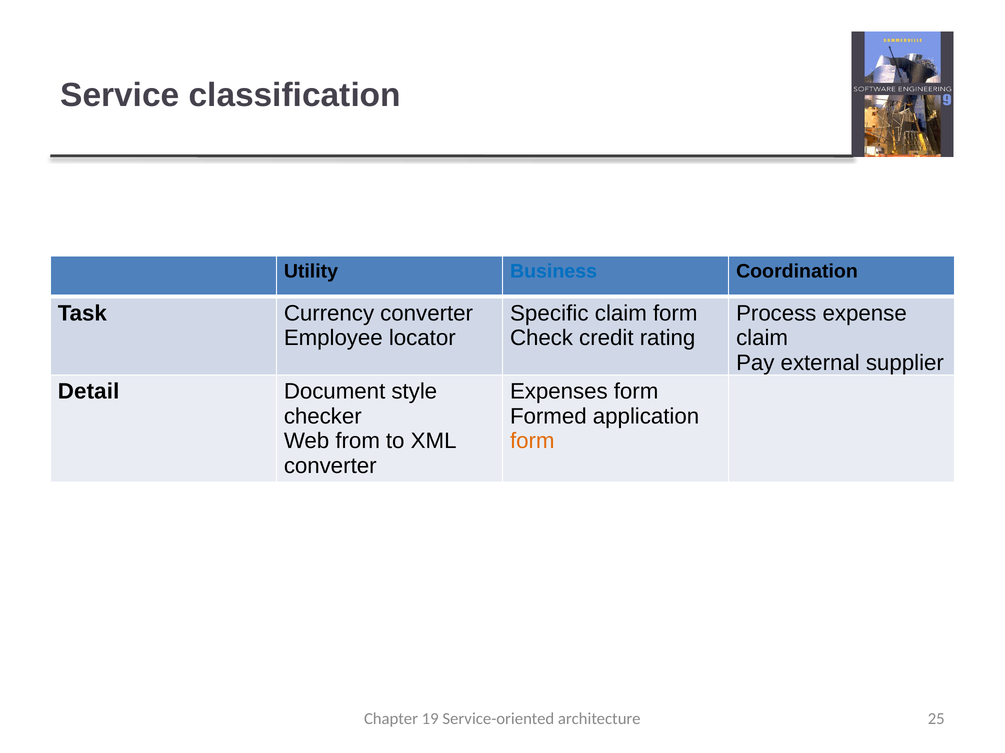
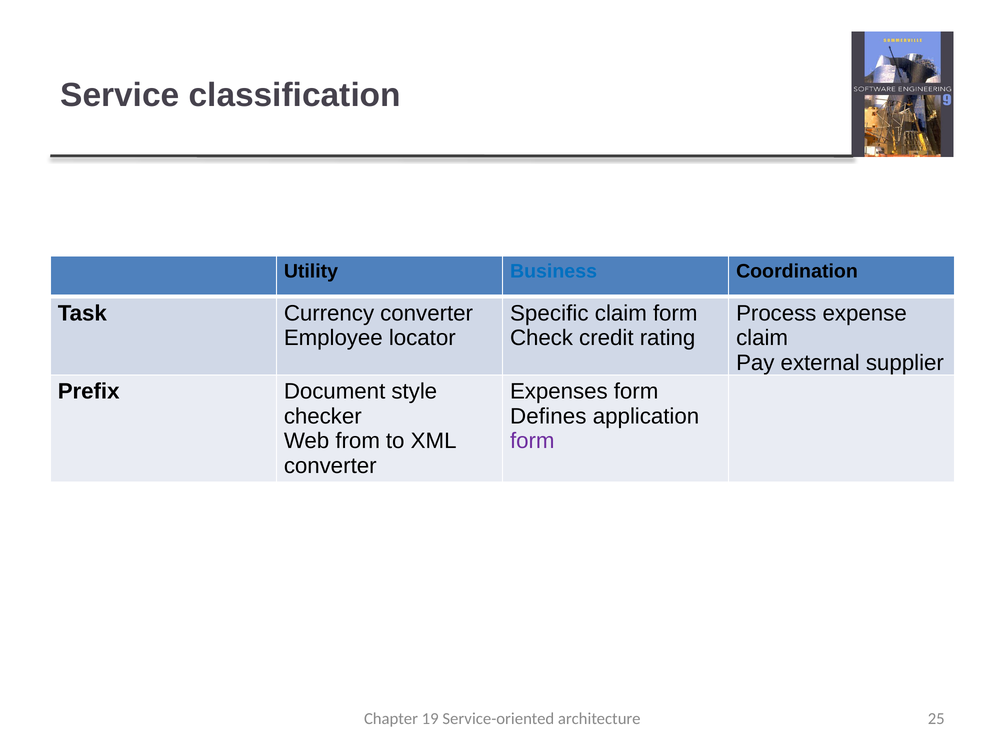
Detail: Detail -> Prefix
Formed: Formed -> Defines
form at (532, 442) colour: orange -> purple
